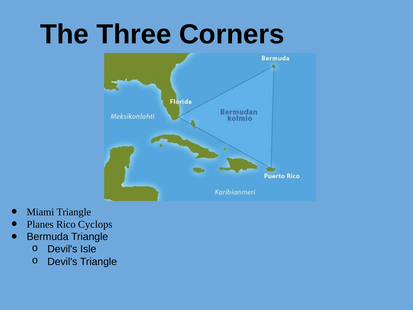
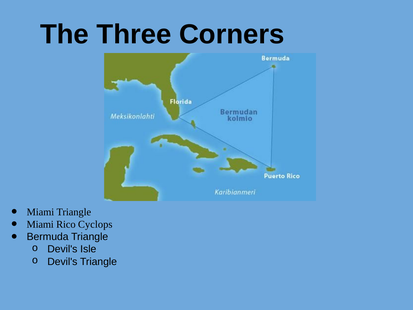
Planes at (40, 224): Planes -> Miami
